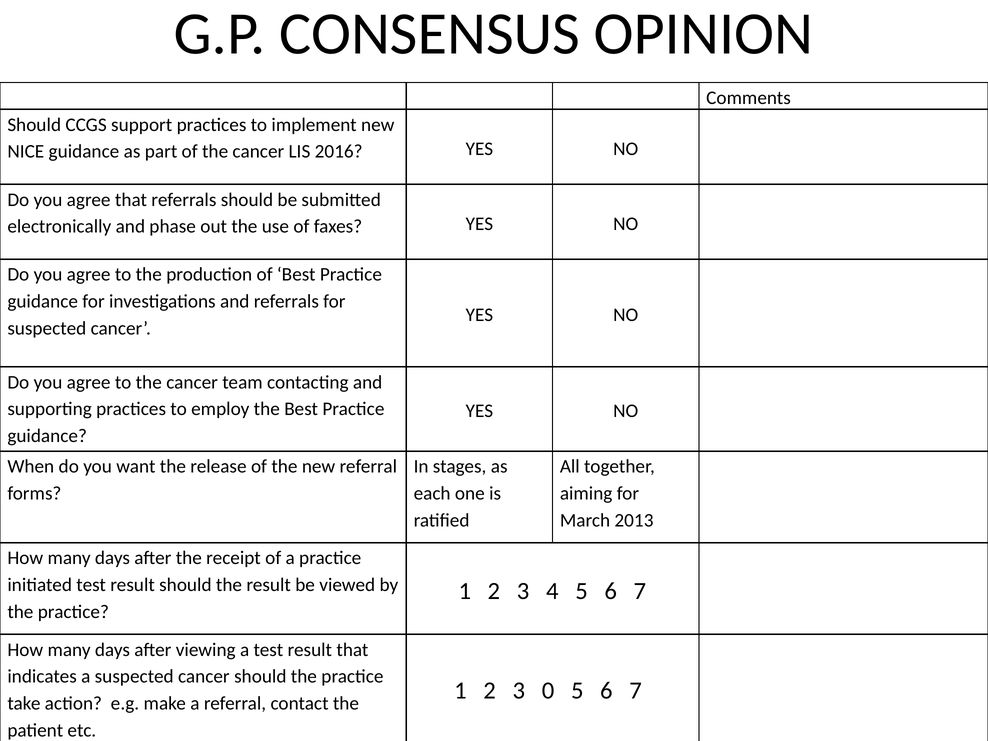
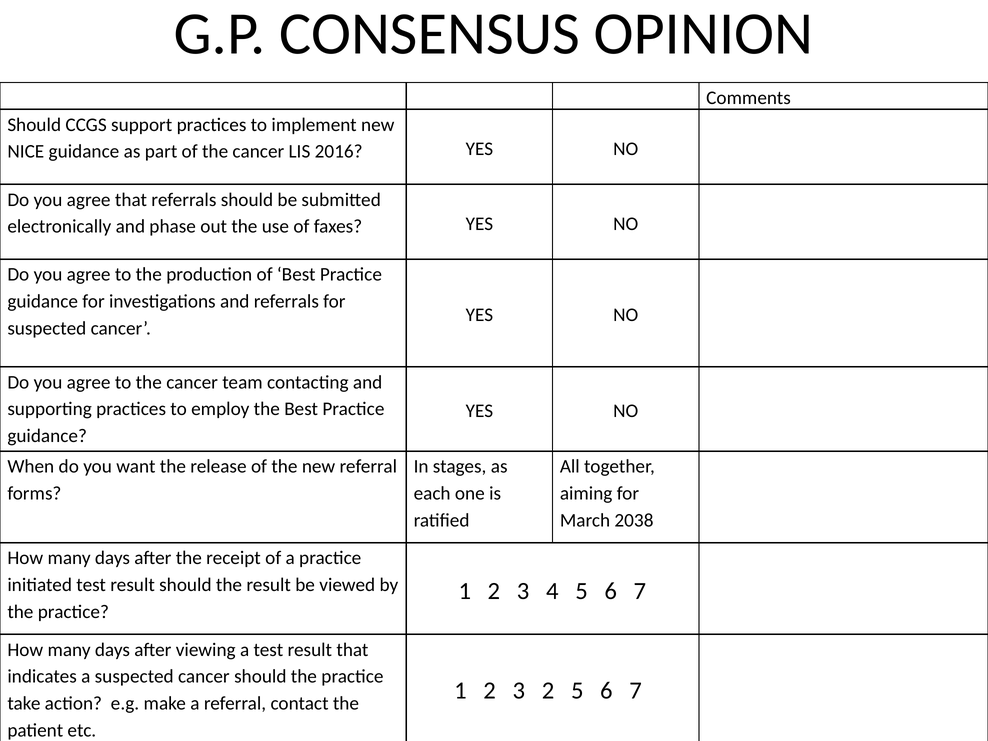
2013: 2013 -> 2038
3 0: 0 -> 2
